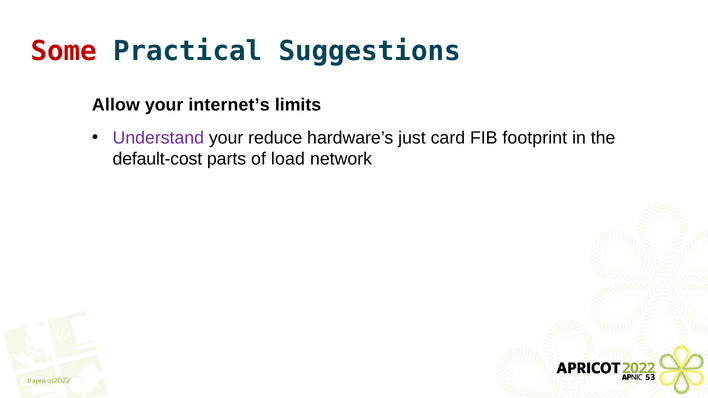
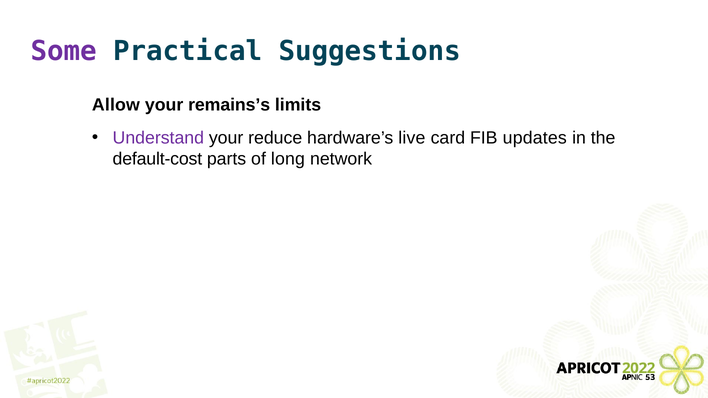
Some colour: red -> purple
internet’s: internet’s -> remains’s
just: just -> live
footprint: footprint -> updates
load: load -> long
